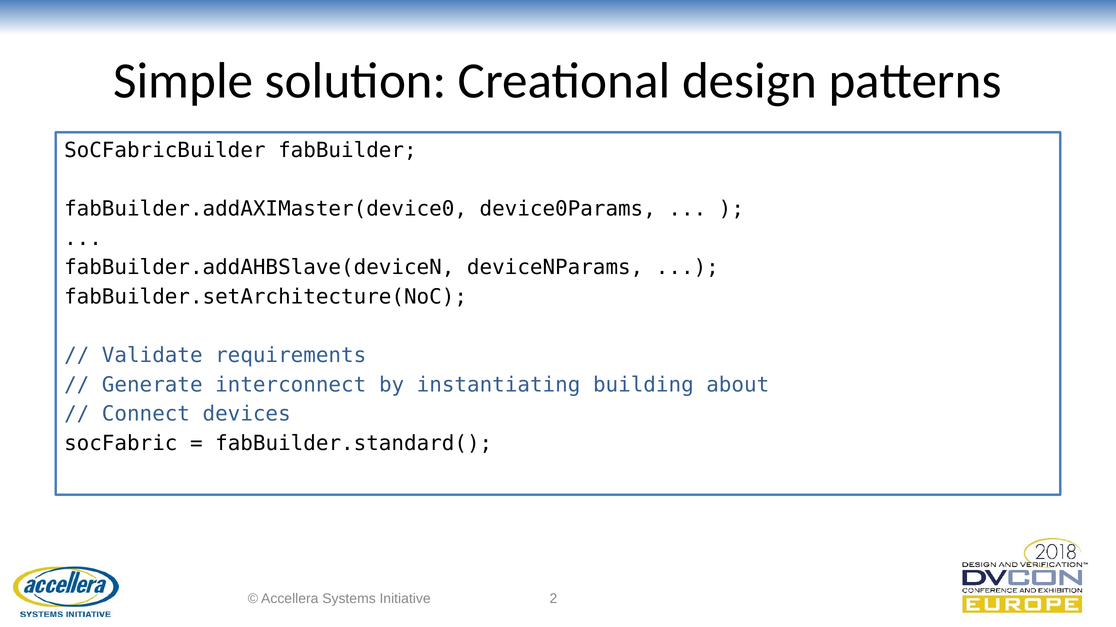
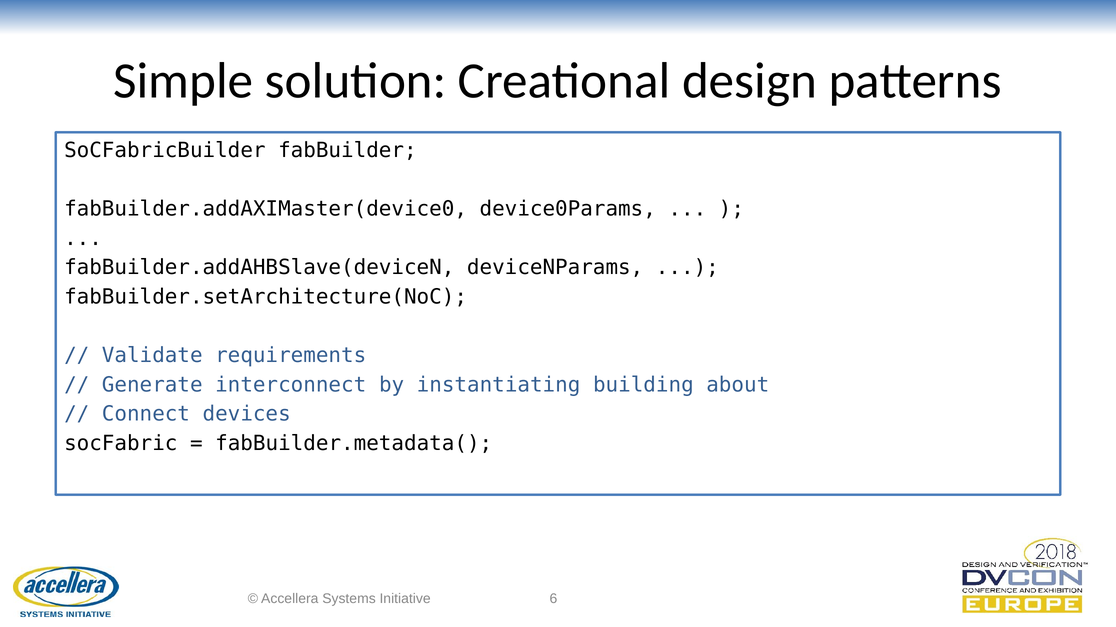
fabBuilder.standard(: fabBuilder.standard( -> fabBuilder.metadata(
2: 2 -> 6
